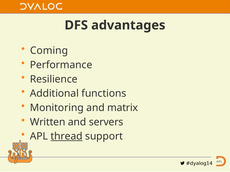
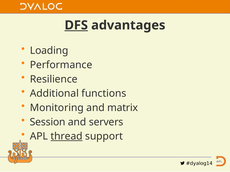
DFS underline: none -> present
Coming: Coming -> Loading
Written: Written -> Session
